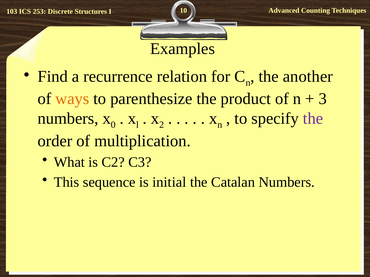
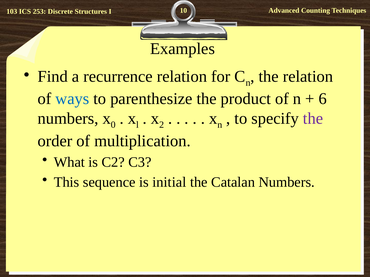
the another: another -> relation
ways colour: orange -> blue
3: 3 -> 6
